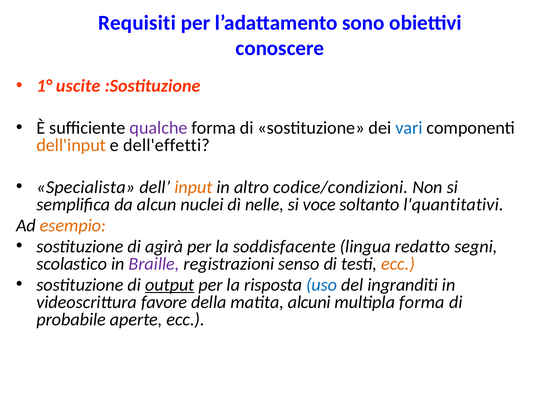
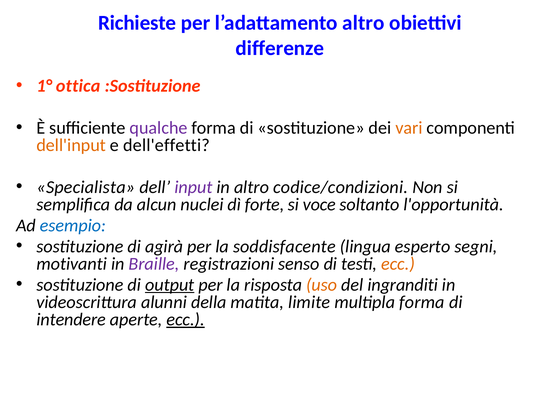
Requisiti: Requisiti -> Richieste
l’adattamento sono: sono -> altro
conoscere: conoscere -> differenze
uscite: uscite -> ottica
vari colour: blue -> orange
input colour: orange -> purple
nelle: nelle -> forte
l'quantitativi: l'quantitativi -> l'opportunità
esempio colour: orange -> blue
redatto: redatto -> esperto
scolastico: scolastico -> motivanti
uso colour: blue -> orange
favore: favore -> alunni
alcuni: alcuni -> limite
probabile: probabile -> intendere
ecc at (186, 320) underline: none -> present
